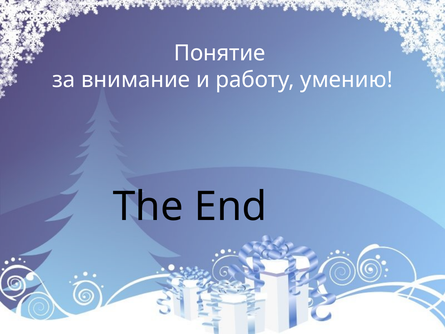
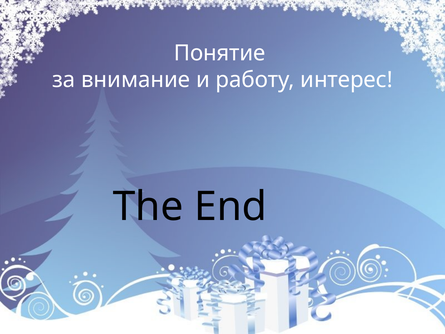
умению: умению -> интерес
